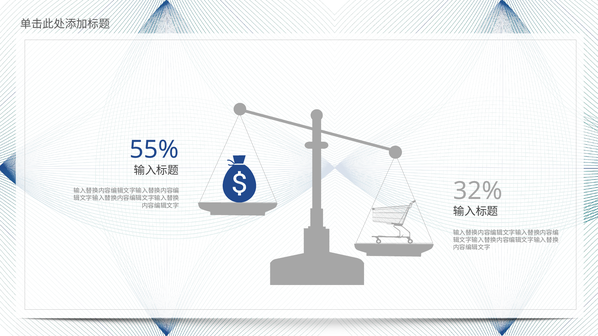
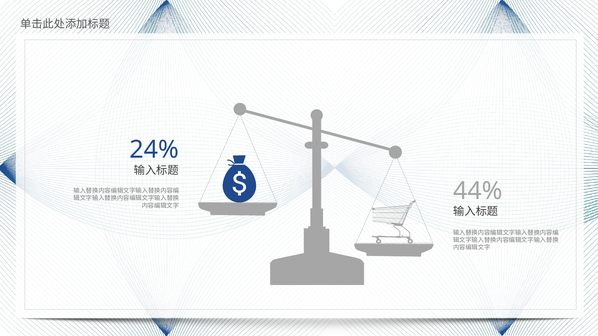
55%: 55% -> 24%
32%: 32% -> 44%
